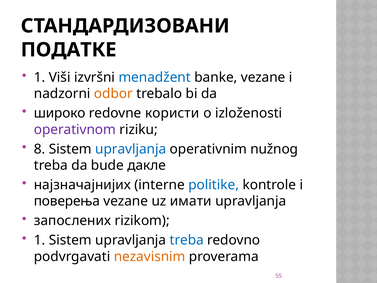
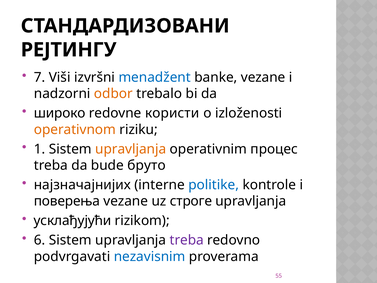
ПОДАТКЕ: ПОДАТКЕ -> РЕЈТИНГУ
1 at (40, 77): 1 -> 7
operativnom colour: purple -> orange
8: 8 -> 1
upravljanja at (131, 149) colour: blue -> orange
nužnog: nužnog -> процес
дакле: дакле -> бруто
имати: имати -> строге
запослених: запослених -> усклађујући
1 at (40, 240): 1 -> 6
treba at (187, 240) colour: blue -> purple
nezavisnim colour: orange -> blue
